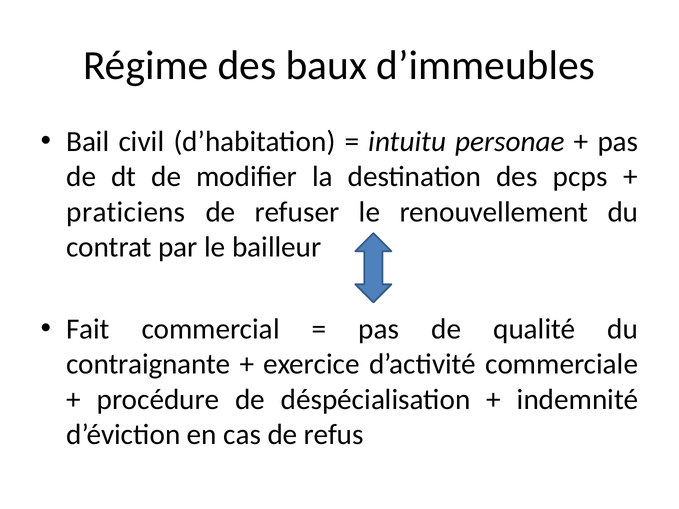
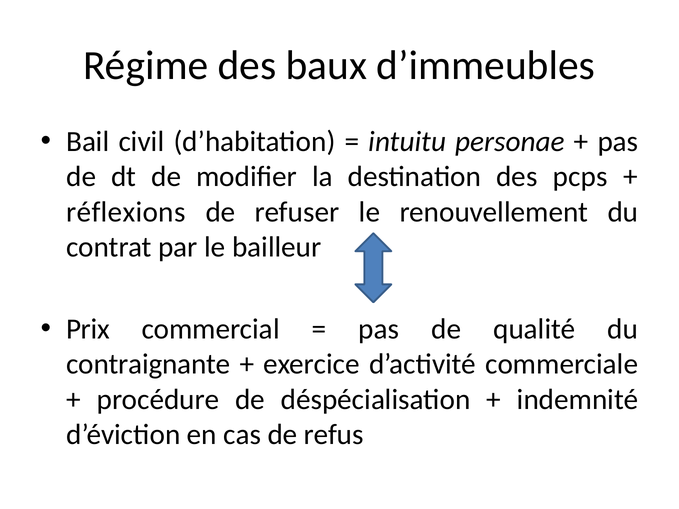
praticiens: praticiens -> réflexions
Fait: Fait -> Prix
